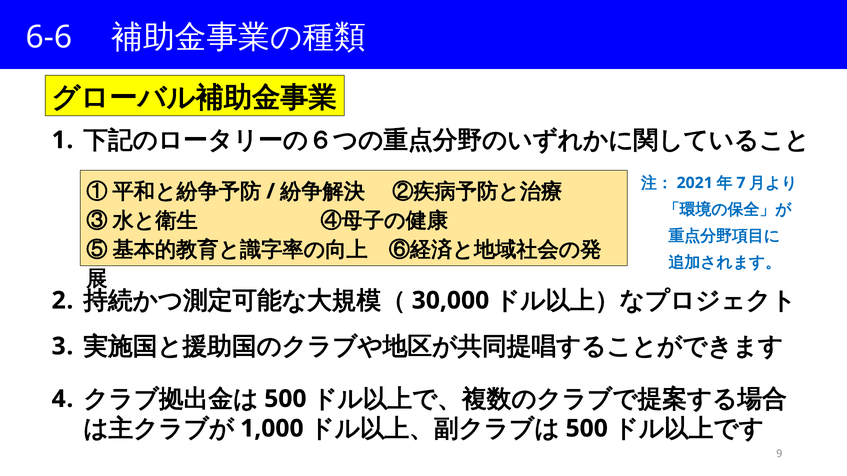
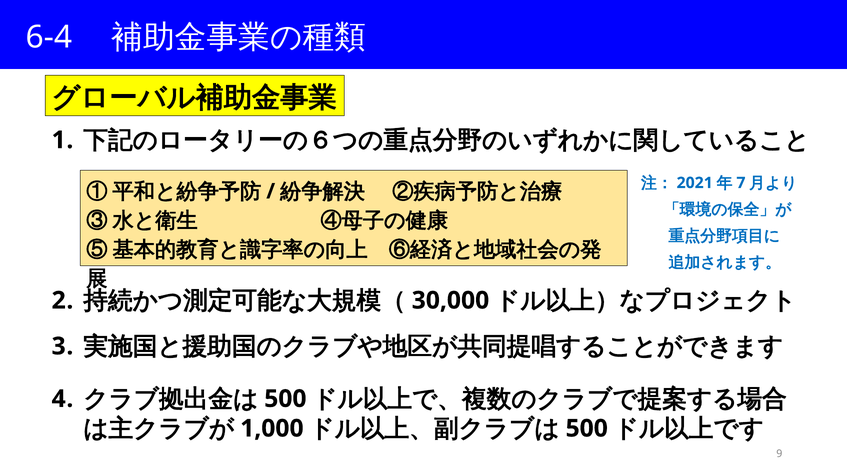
6-6: 6-6 -> 6-4
